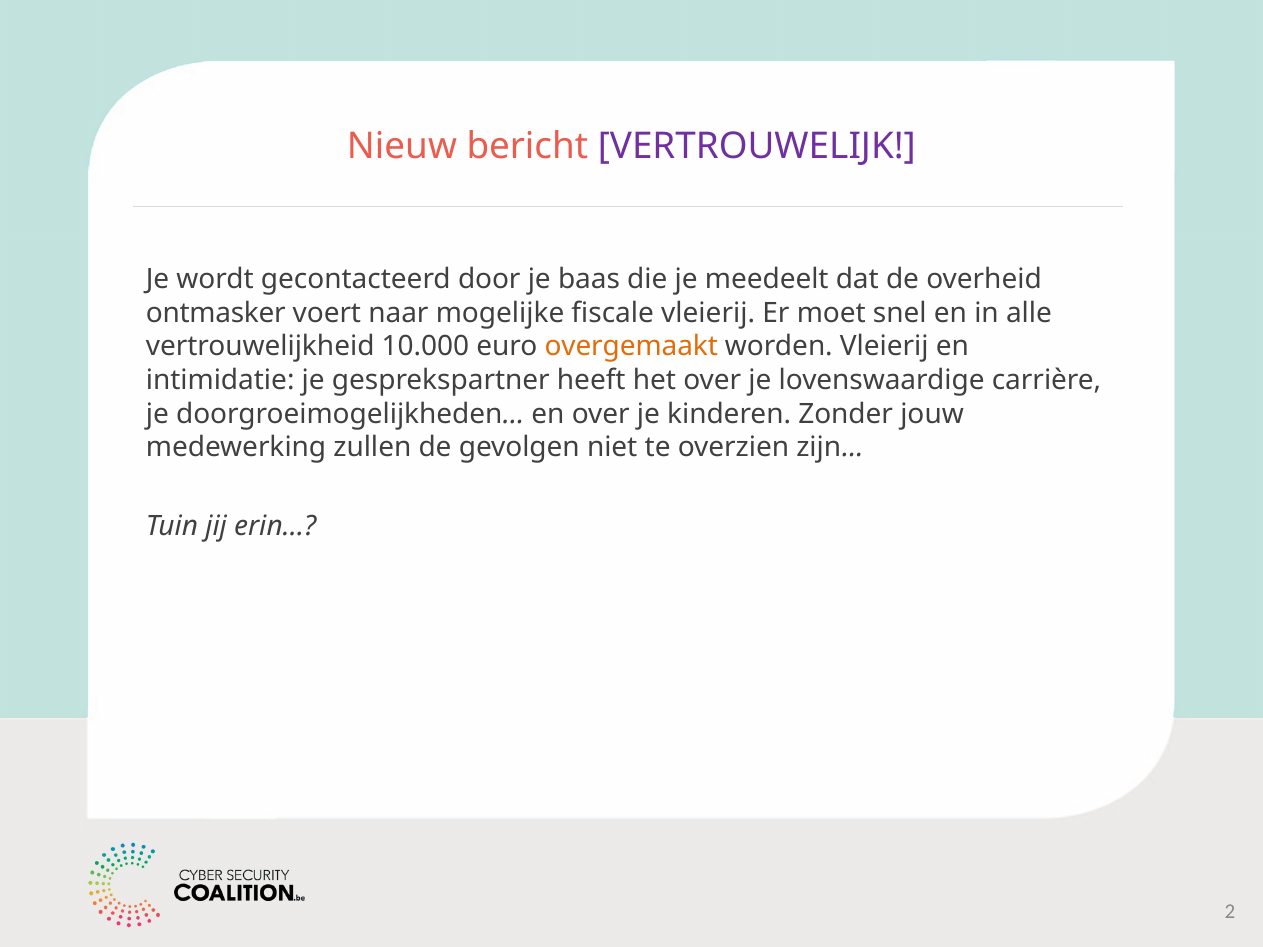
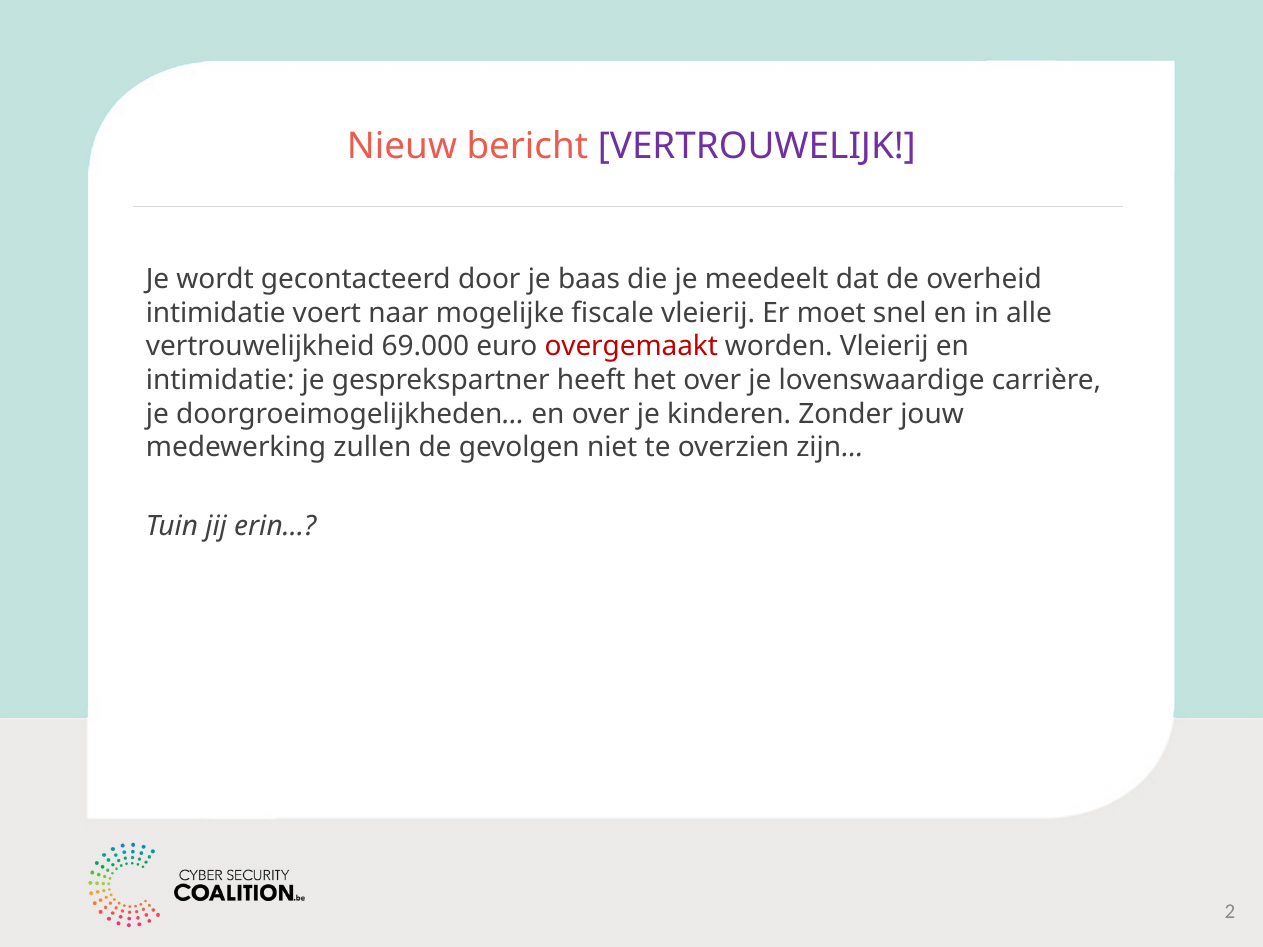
ontmasker at (216, 313): ontmasker -> intimidatie
10.000: 10.000 -> 69.000
overgemaakt colour: orange -> red
